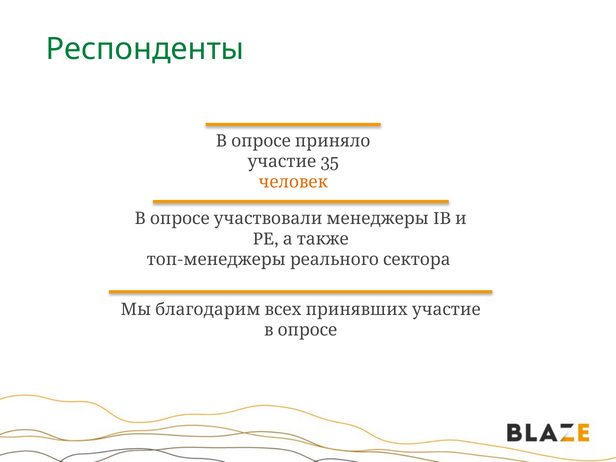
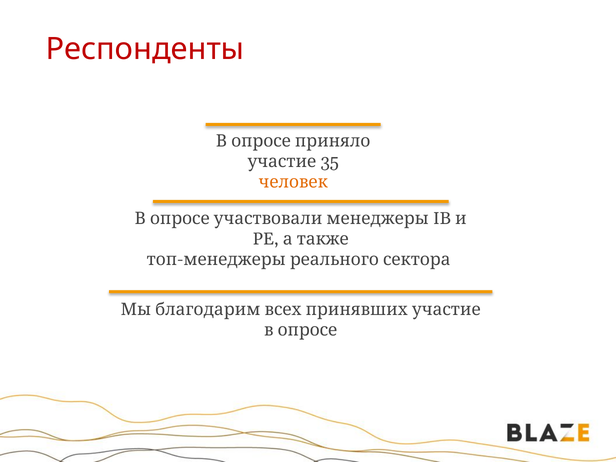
Респонденты colour: green -> red
